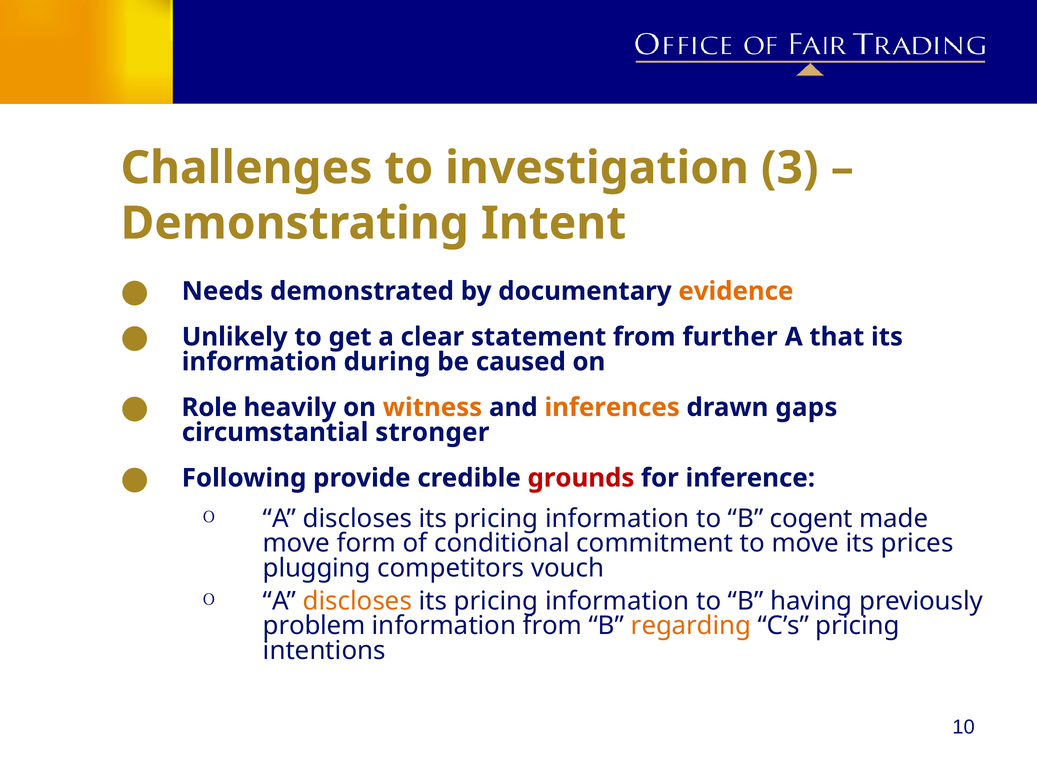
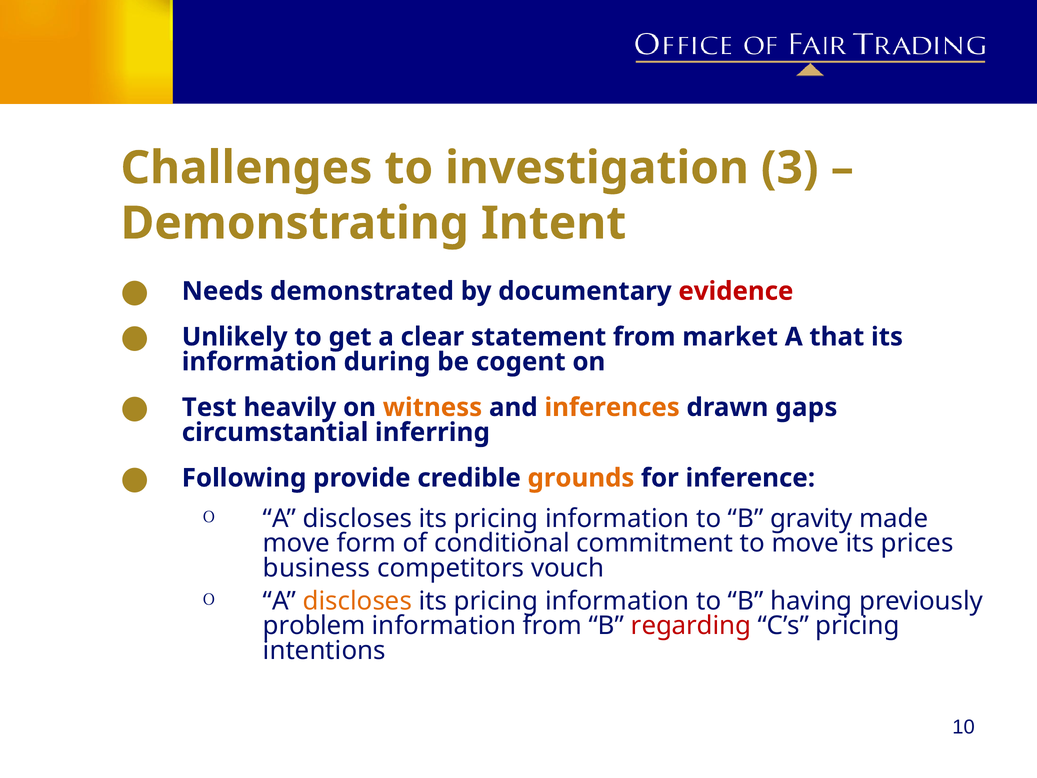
evidence colour: orange -> red
further: further -> market
caused: caused -> cogent
Role: Role -> Test
stronger: stronger -> inferring
grounds colour: red -> orange
cogent: cogent -> gravity
plugging: plugging -> business
regarding colour: orange -> red
